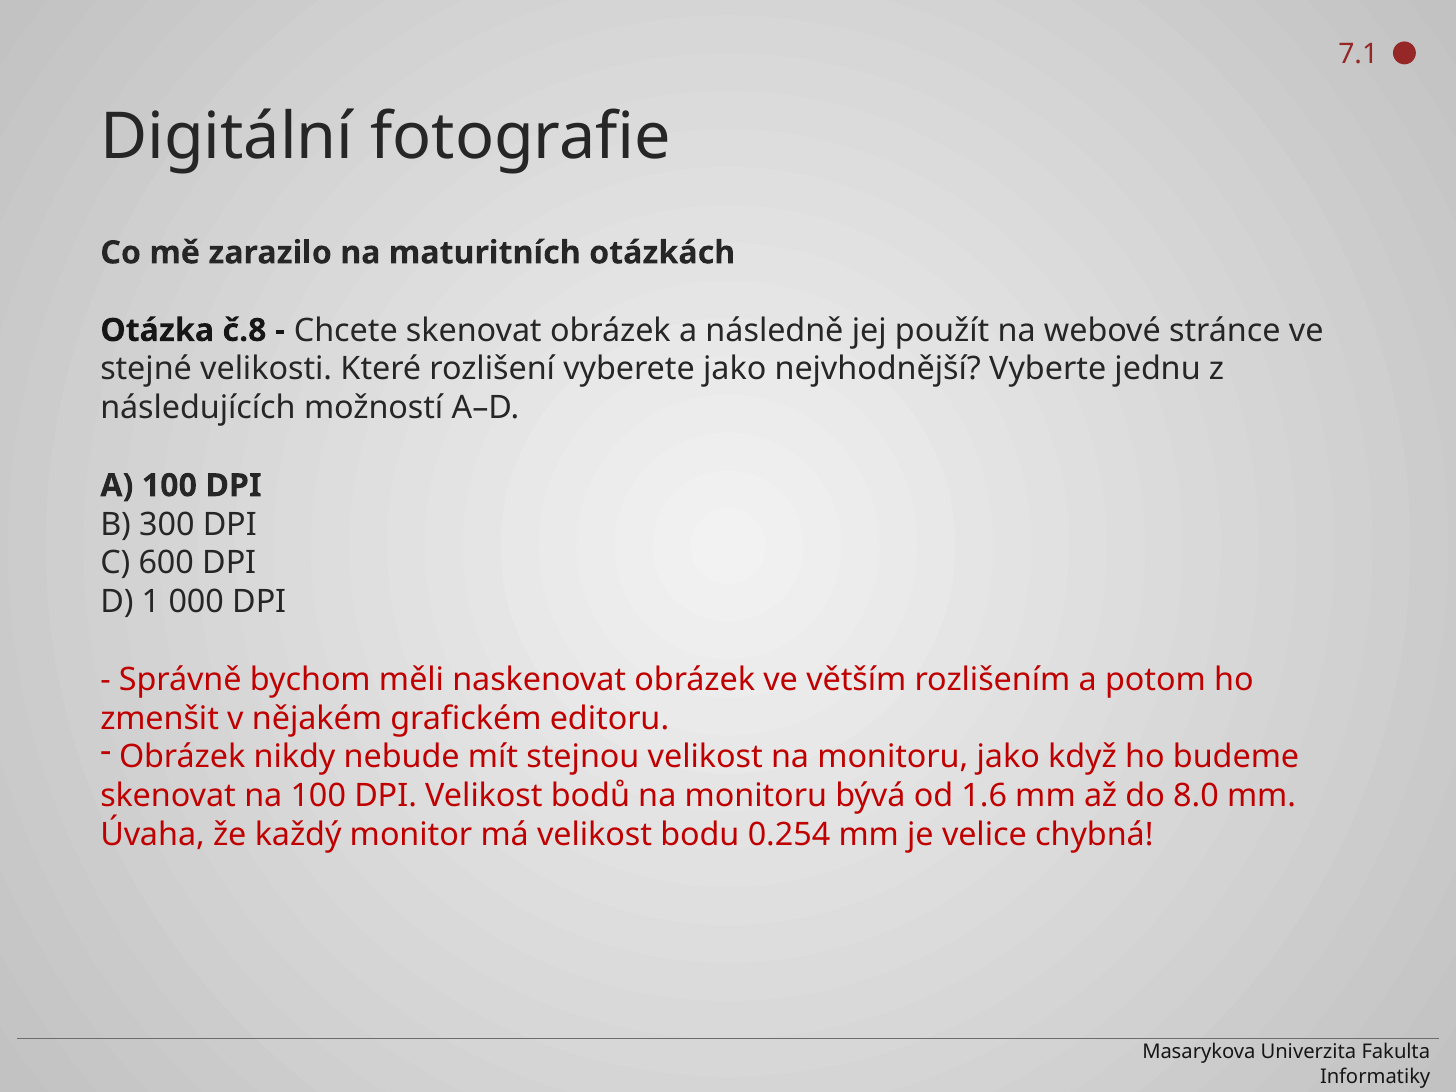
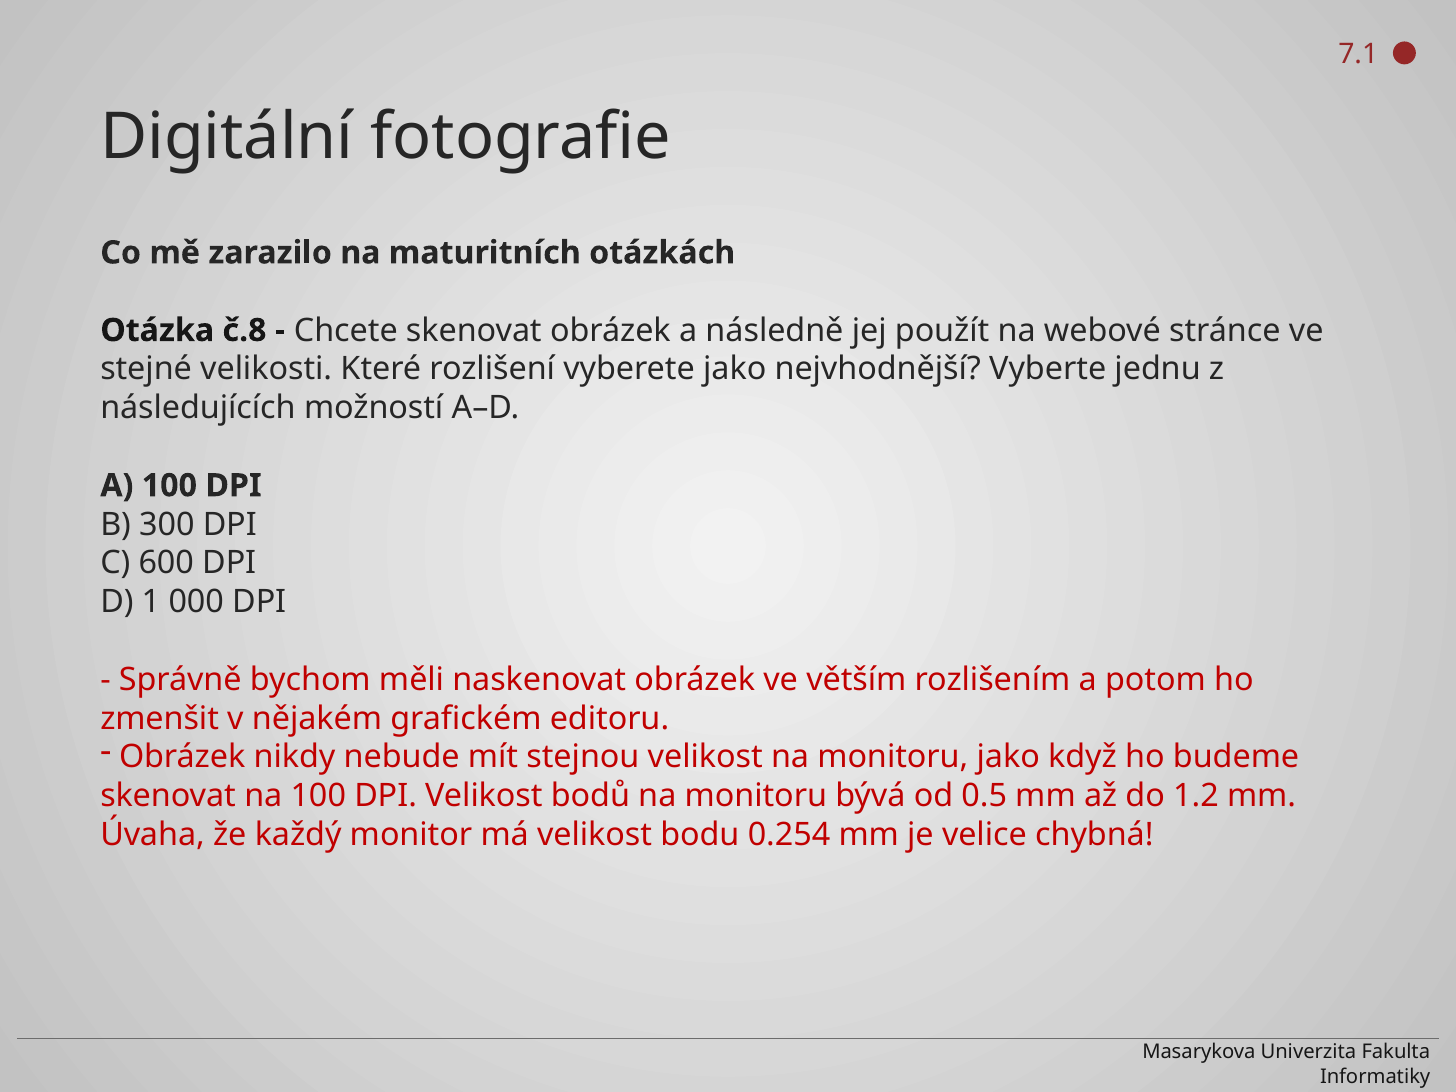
1.6: 1.6 -> 0.5
8.0: 8.0 -> 1.2
